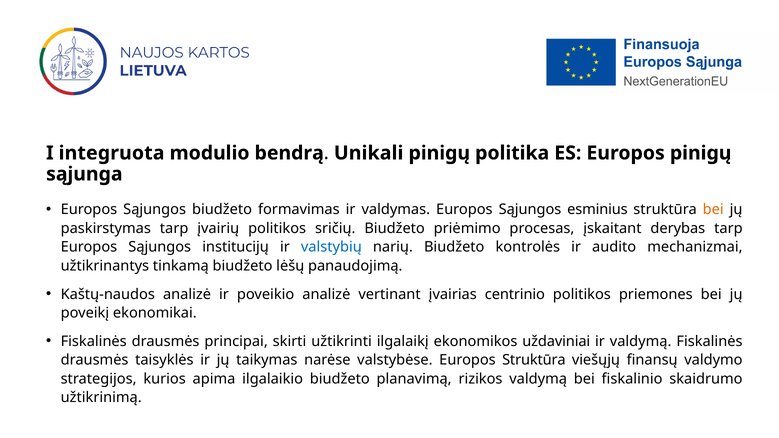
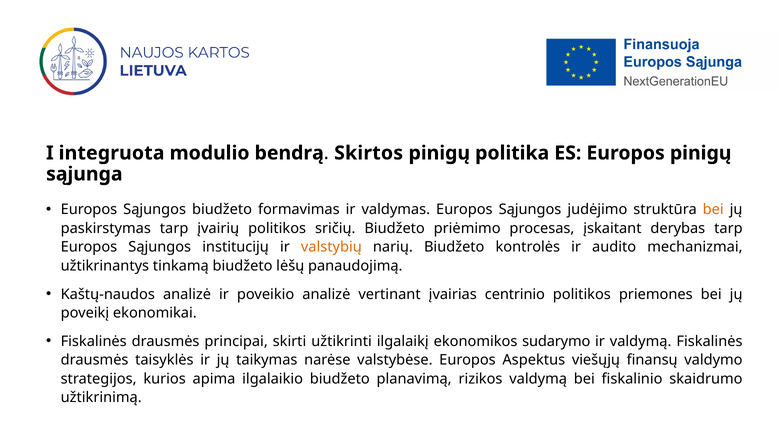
Unikali: Unikali -> Skirtos
esminius: esminius -> judėjimo
valstybių colour: blue -> orange
uždaviniai: uždaviniai -> sudarymo
Europos Struktūra: Struktūra -> Aspektus
